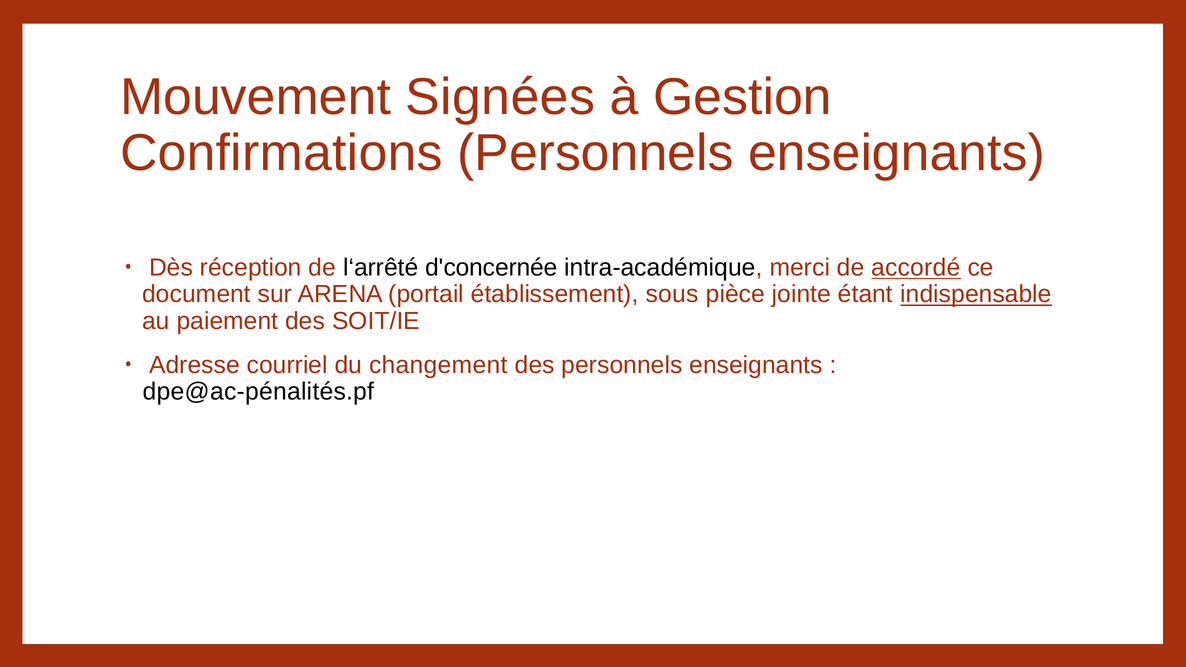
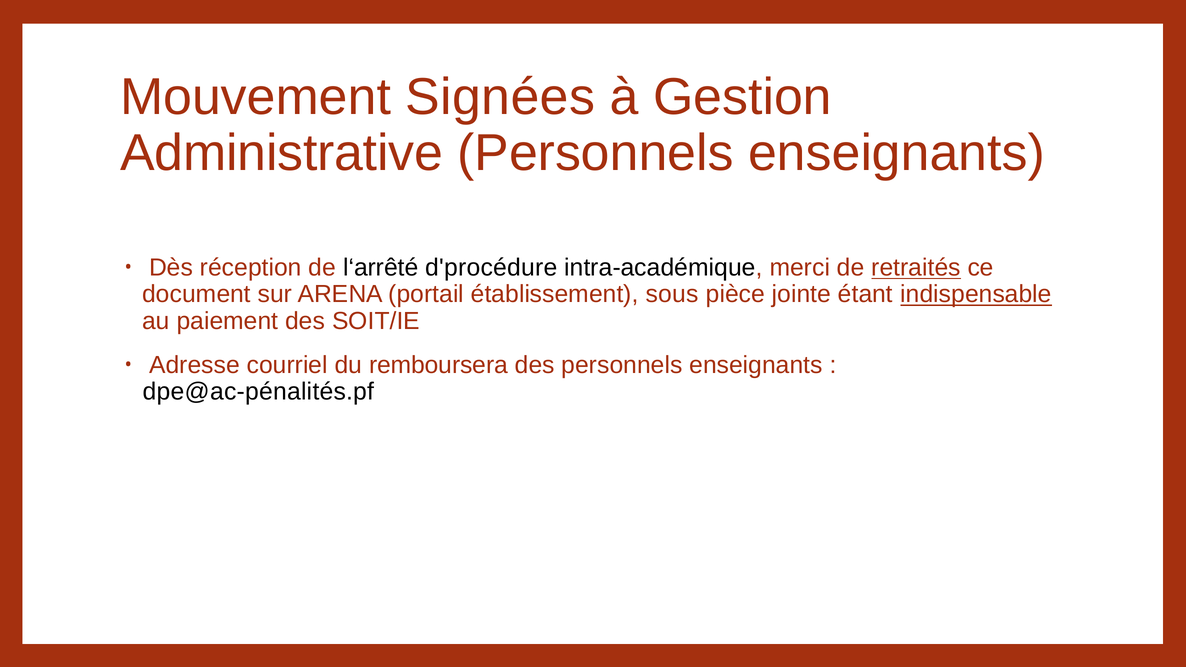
Confirmations: Confirmations -> Administrative
d'concernée: d'concernée -> d'procédure
accordé: accordé -> retraités
changement: changement -> remboursera
